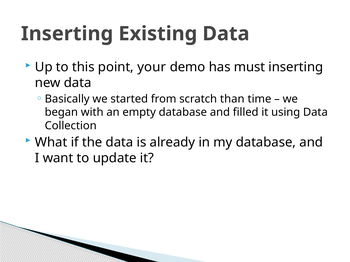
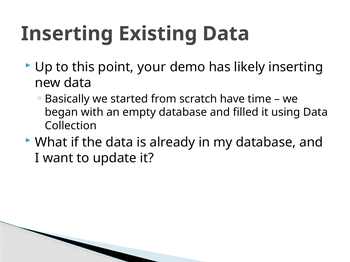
must: must -> likely
than: than -> have
